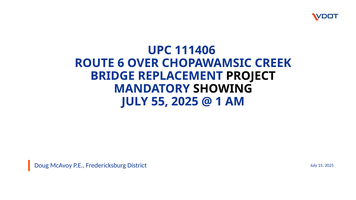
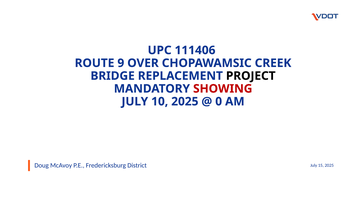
6: 6 -> 9
SHOWING colour: black -> red
55: 55 -> 10
1: 1 -> 0
